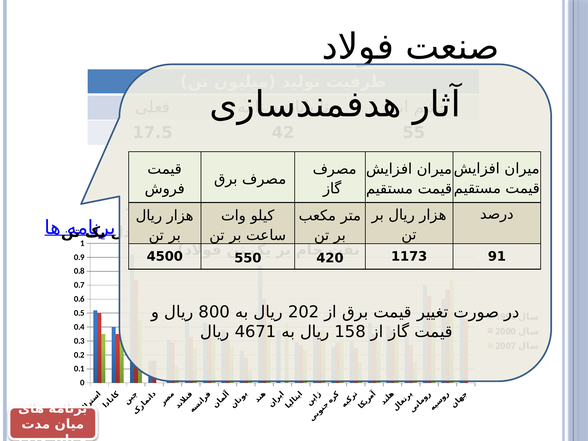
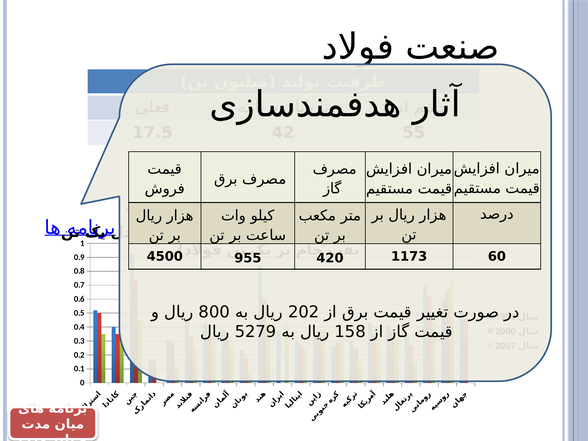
550: 550 -> 955
91: 91 -> 60
4671: 4671 -> 5279
